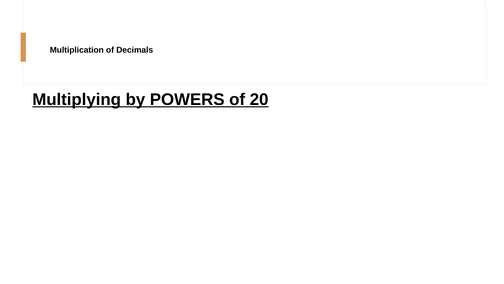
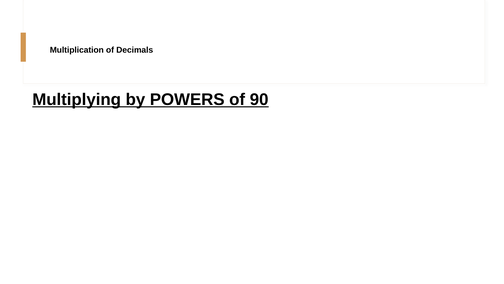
20: 20 -> 90
